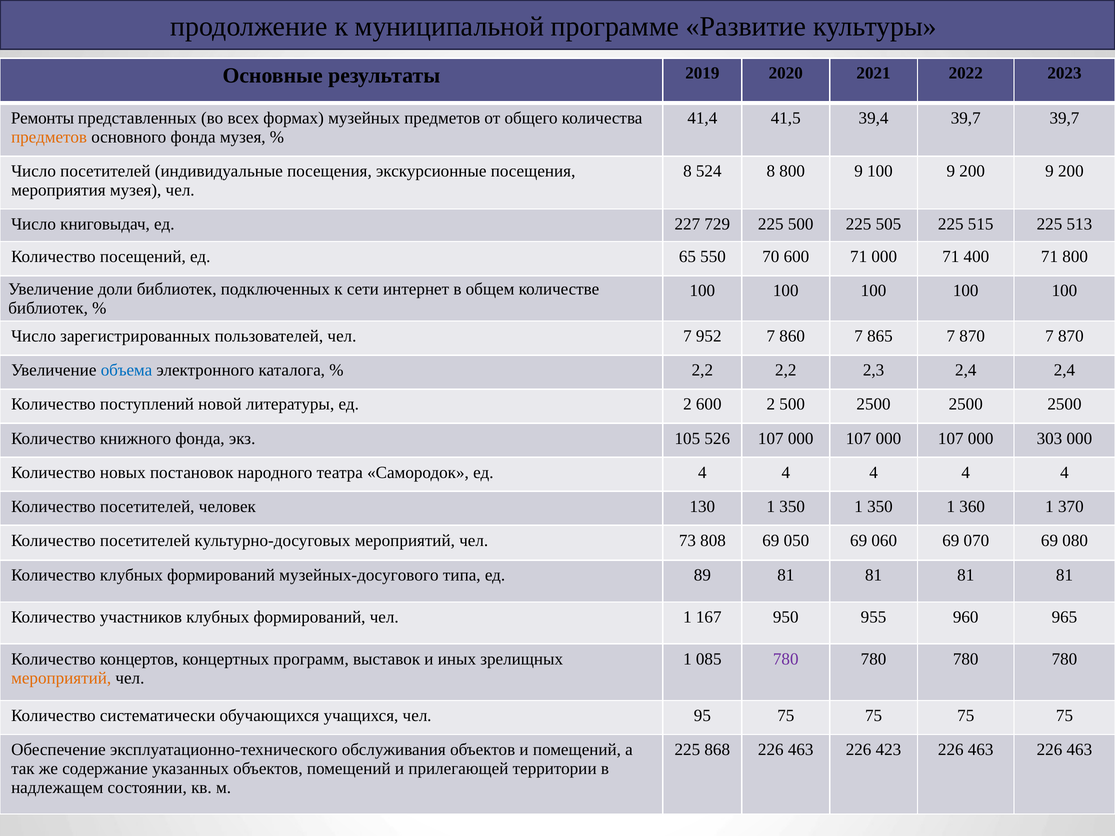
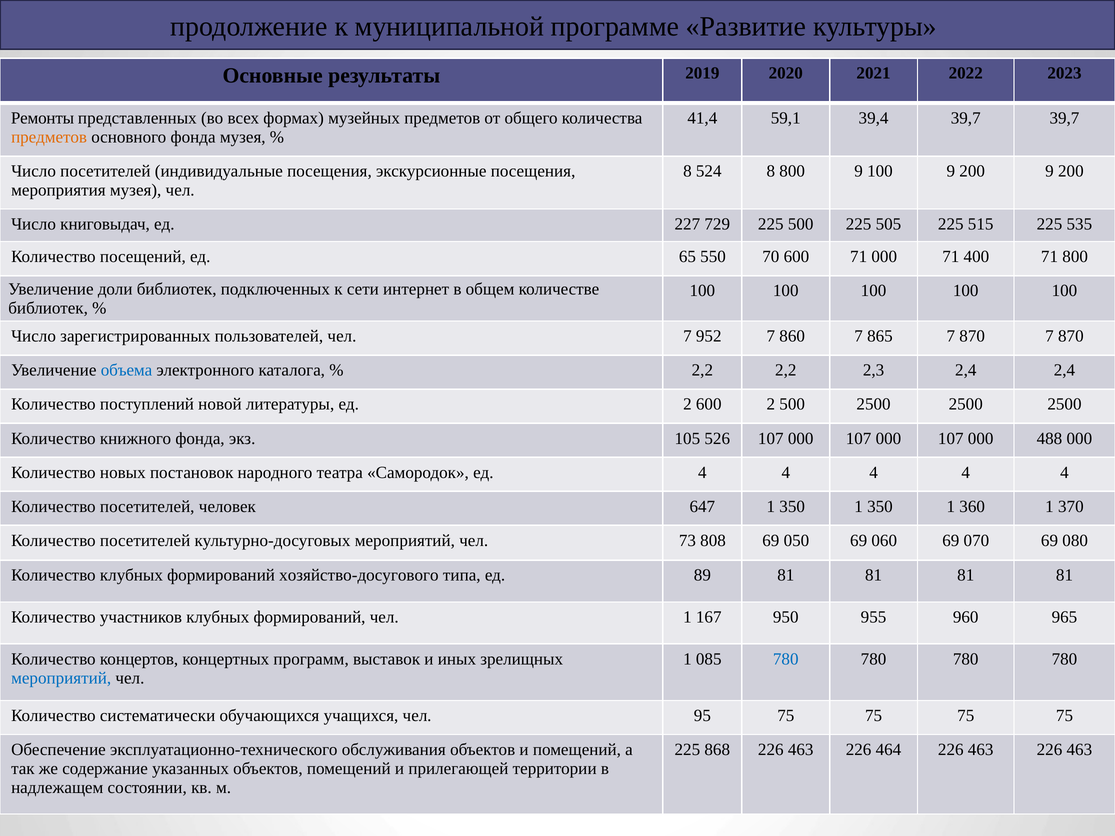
41,5: 41,5 -> 59,1
513: 513 -> 535
303: 303 -> 488
130: 130 -> 647
музейных-досугового: музейных-досугового -> хозяйство-досугового
780 at (786, 659) colour: purple -> blue
мероприятий at (61, 678) colour: orange -> blue
423: 423 -> 464
